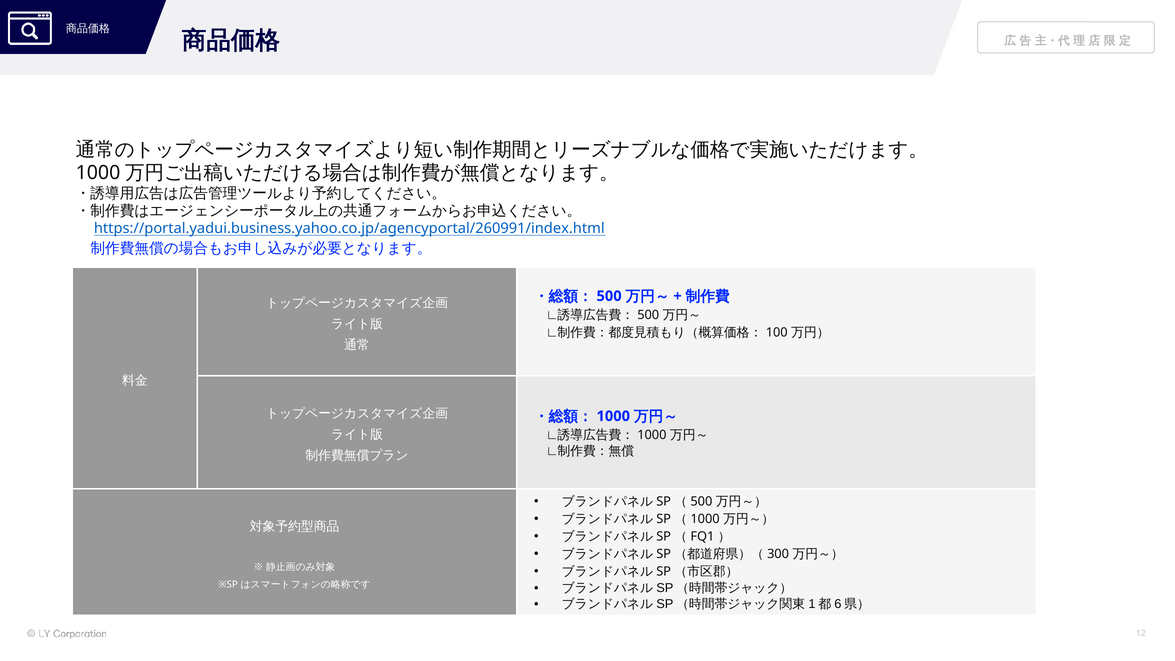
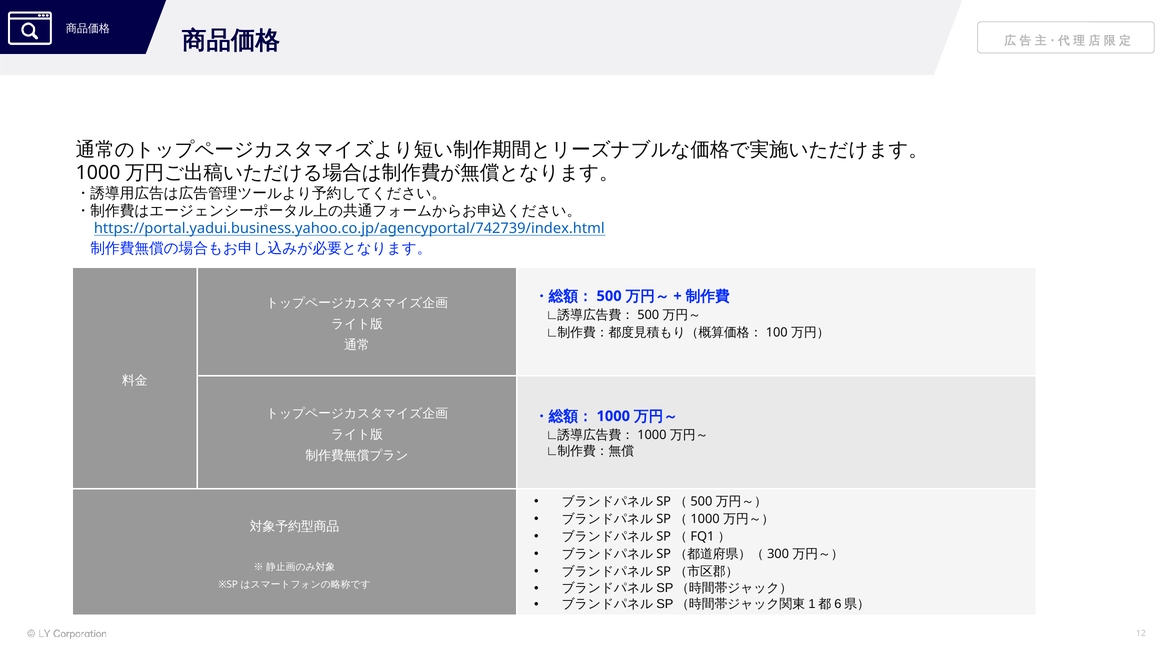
https://portal.yadui.business.yahoo.co.jp/agencyportal/260991/index.html: https://portal.yadui.business.yahoo.co.jp/agencyportal/260991/index.html -> https://portal.yadui.business.yahoo.co.jp/agencyportal/742739/index.html
